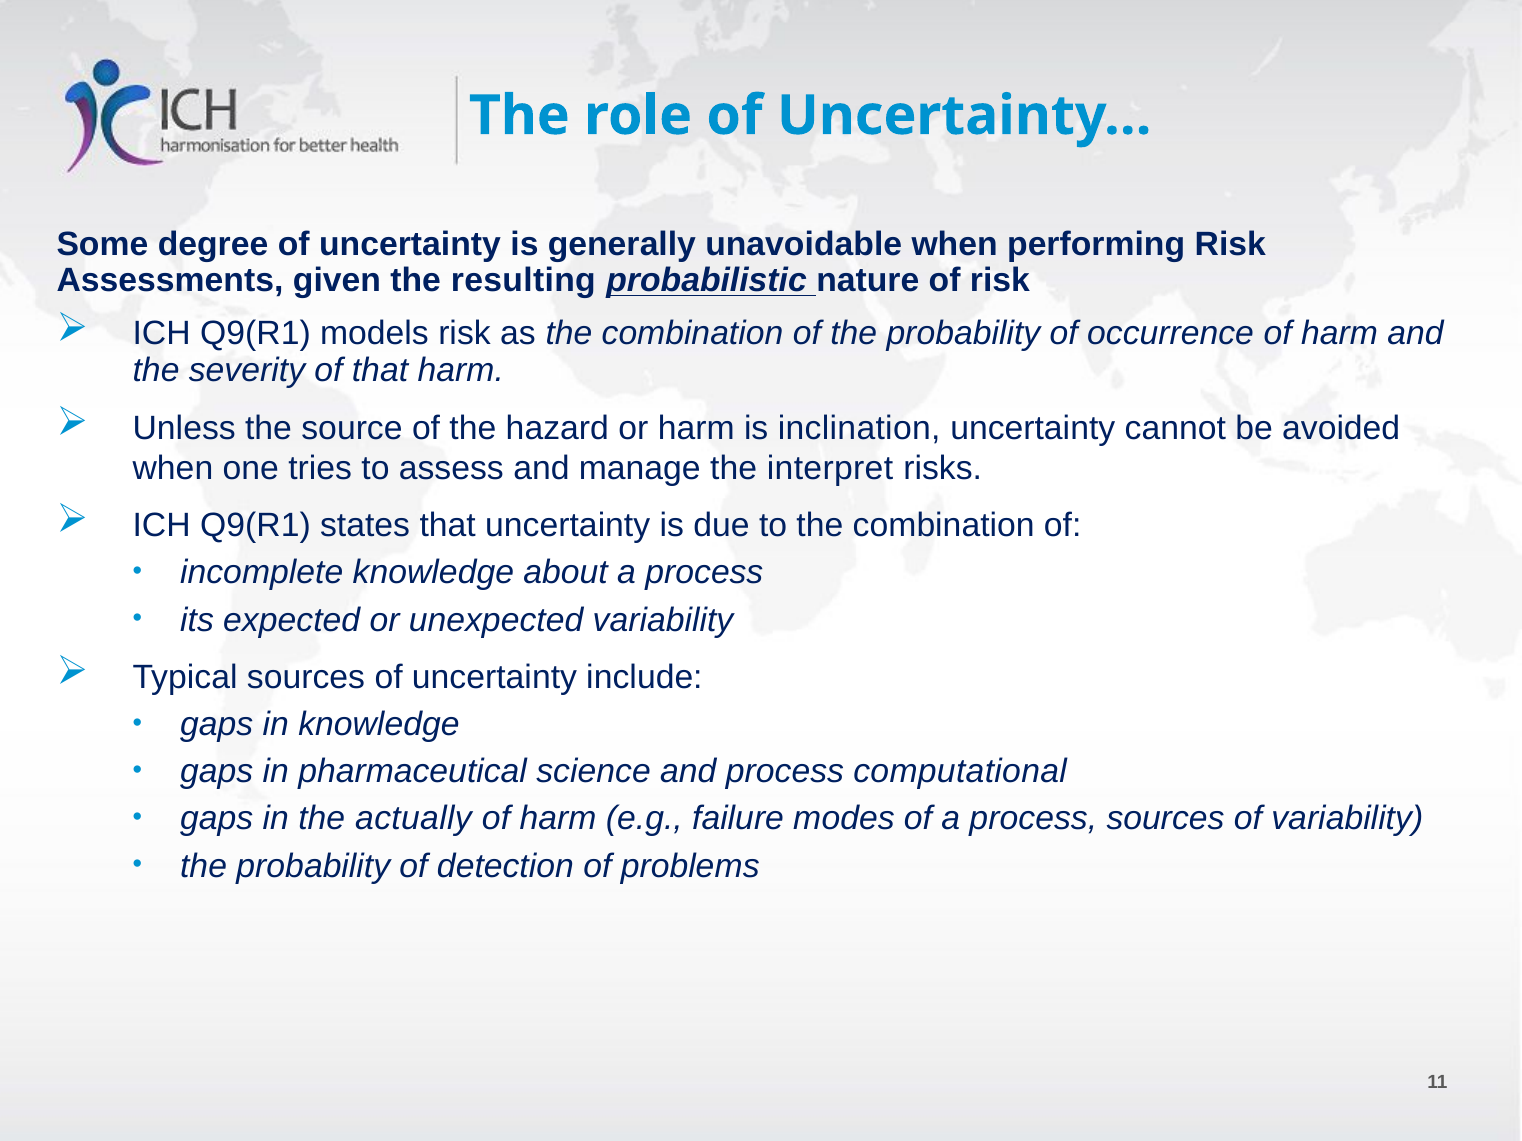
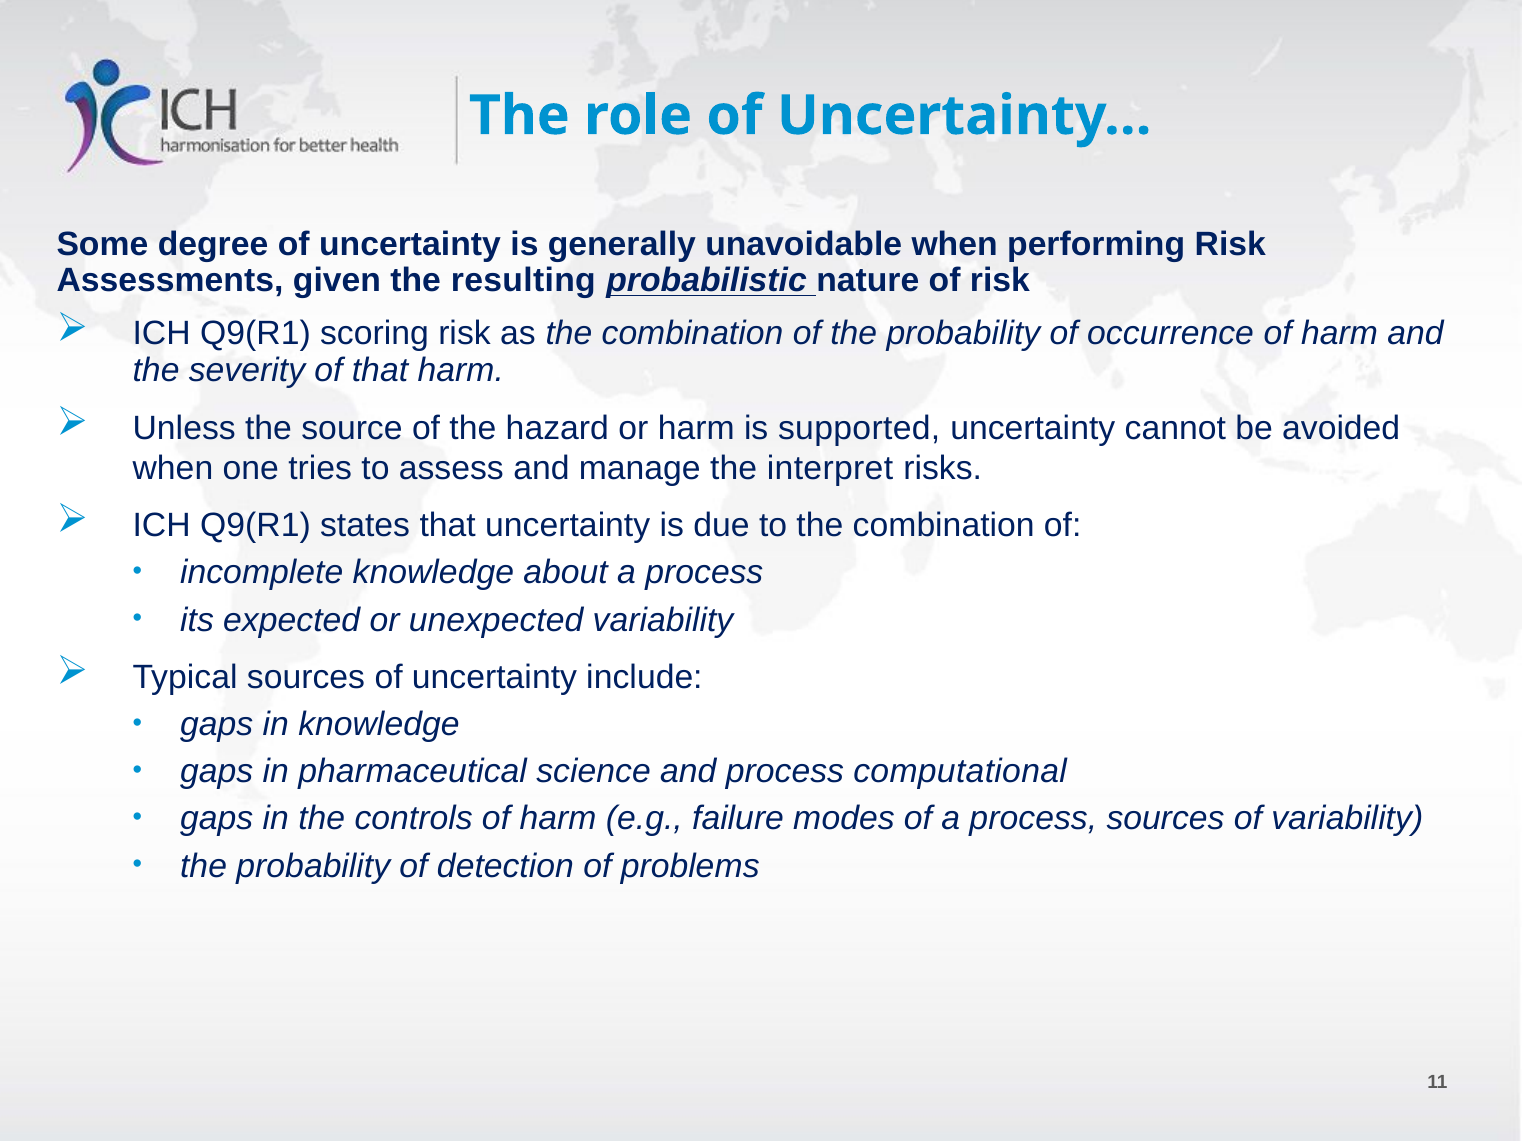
models: models -> scoring
inclination: inclination -> supported
actually: actually -> controls
